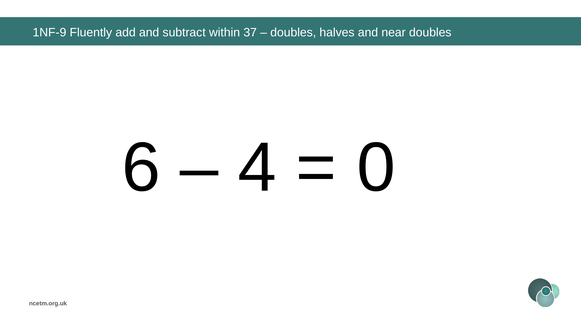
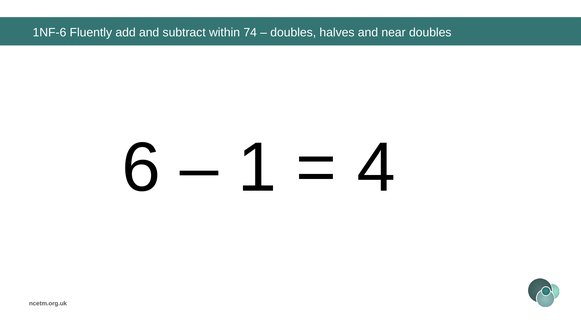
1NF-9: 1NF-9 -> 1NF-6
37: 37 -> 74
4: 4 -> 1
0: 0 -> 4
